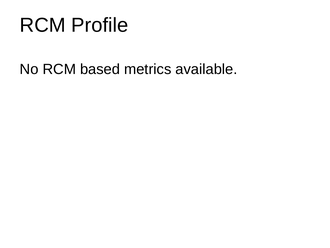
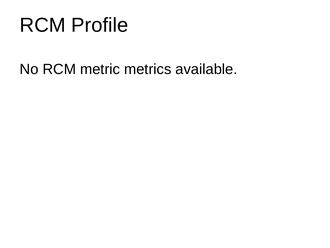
based: based -> metric
